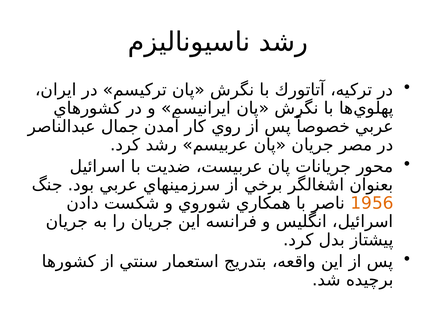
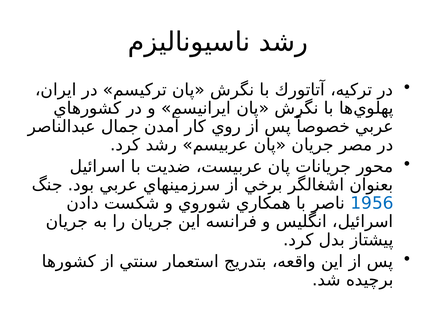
1956 colour: orange -> blue
